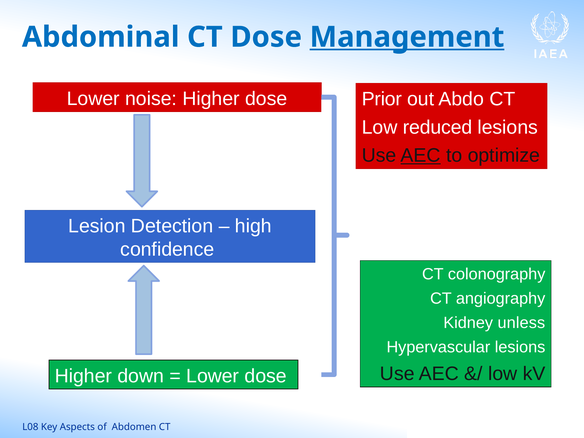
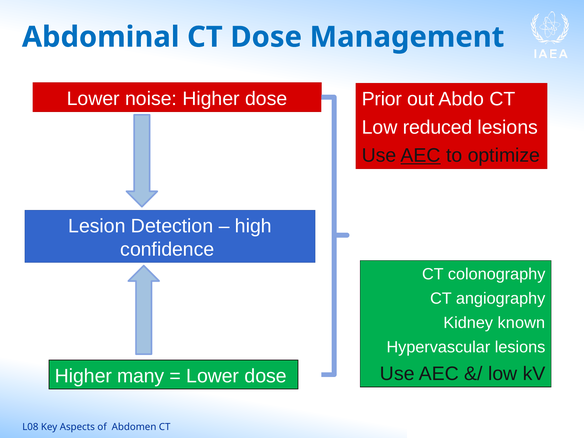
Management underline: present -> none
unless: unless -> known
down: down -> many
